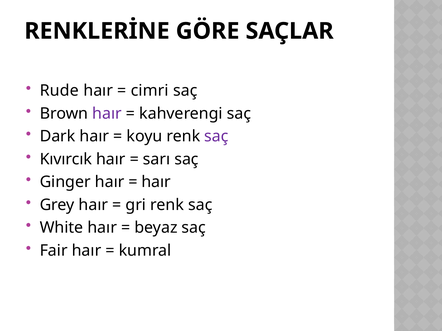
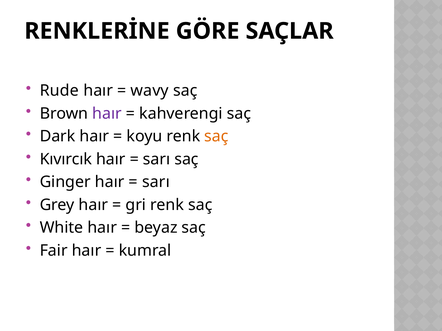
cimri: cimri -> wavy
saç at (216, 136) colour: purple -> orange
haır at (156, 182): haır -> sarı
